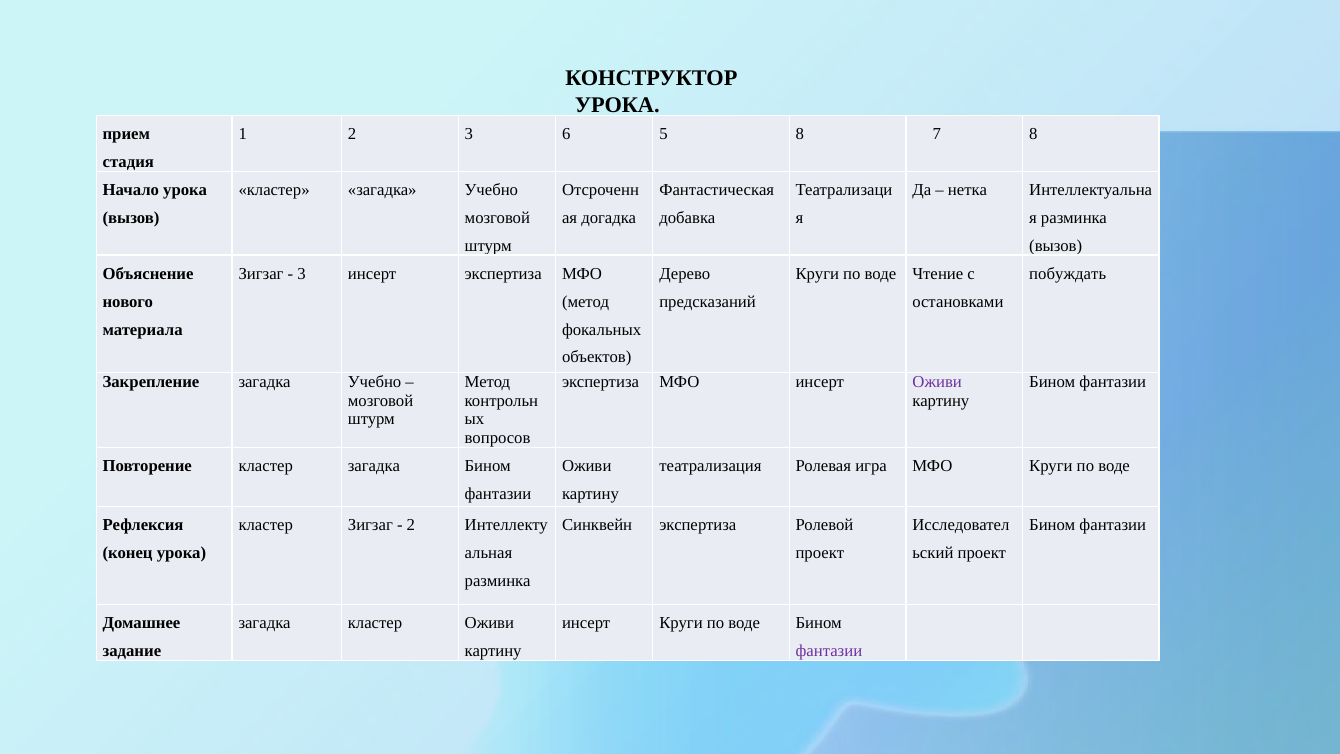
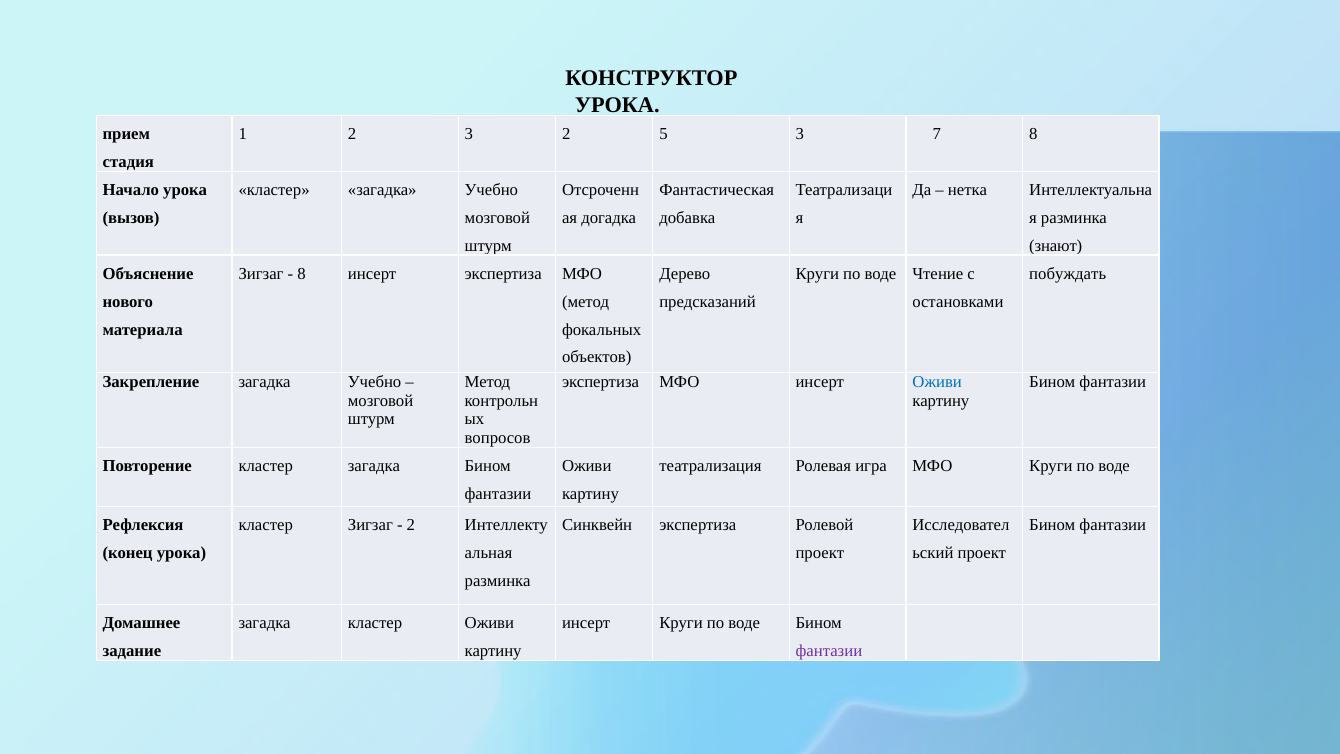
3 6: 6 -> 2
5 8: 8 -> 3
вызов at (1056, 246): вызов -> знают
3 at (302, 274): 3 -> 8
Оживи at (937, 382) colour: purple -> blue
